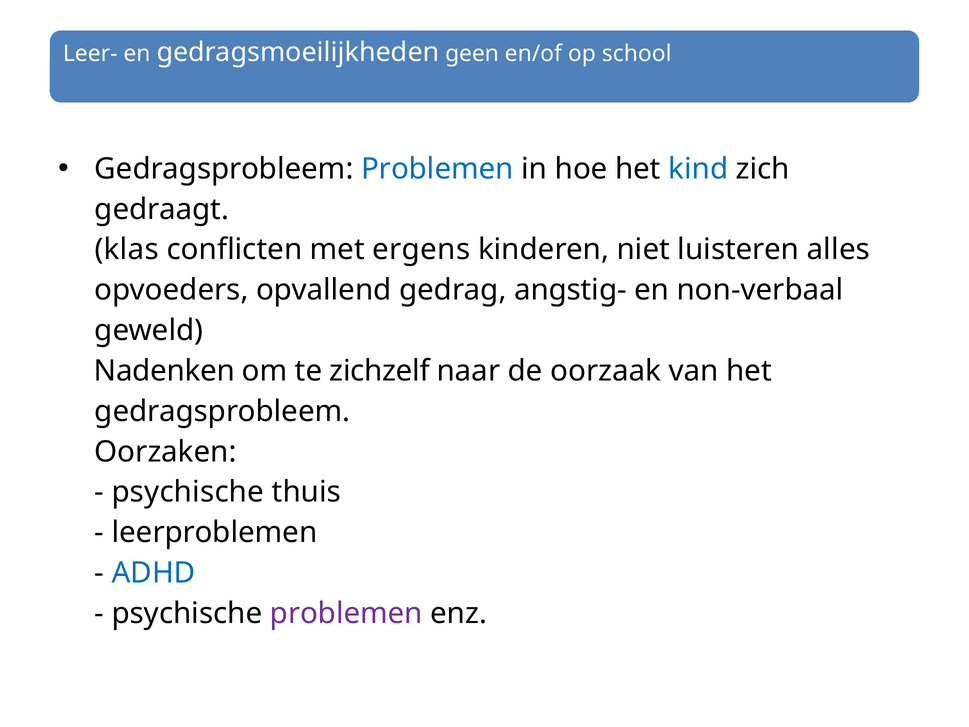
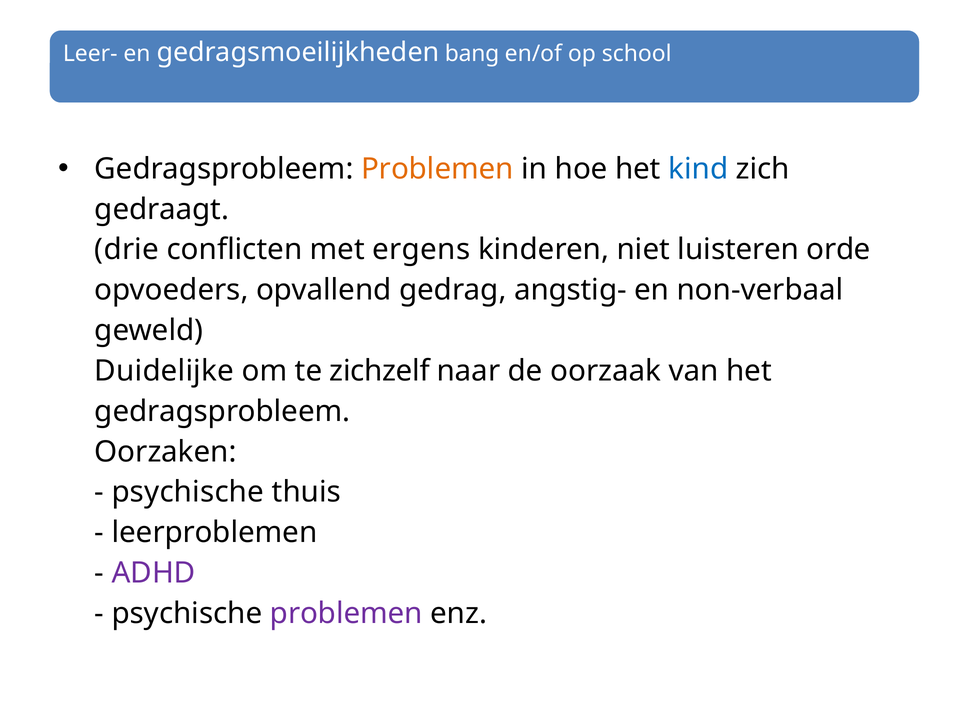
geen: geen -> bang
Problemen at (437, 169) colour: blue -> orange
klas: klas -> drie
alles: alles -> orde
Nadenken: Nadenken -> Duidelijke
ADHD colour: blue -> purple
